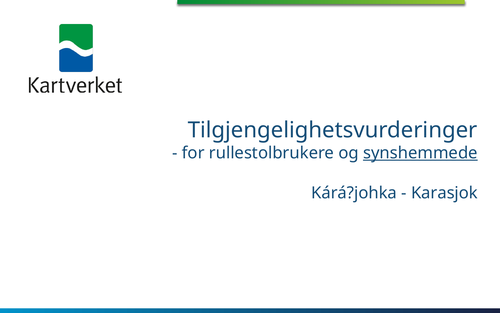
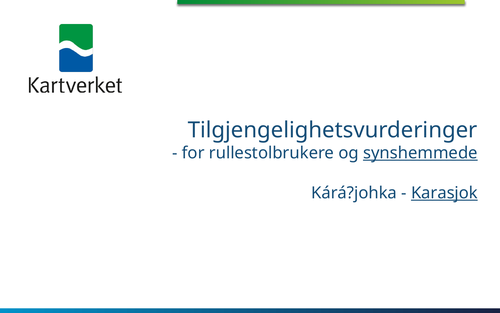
Karasjok underline: none -> present
